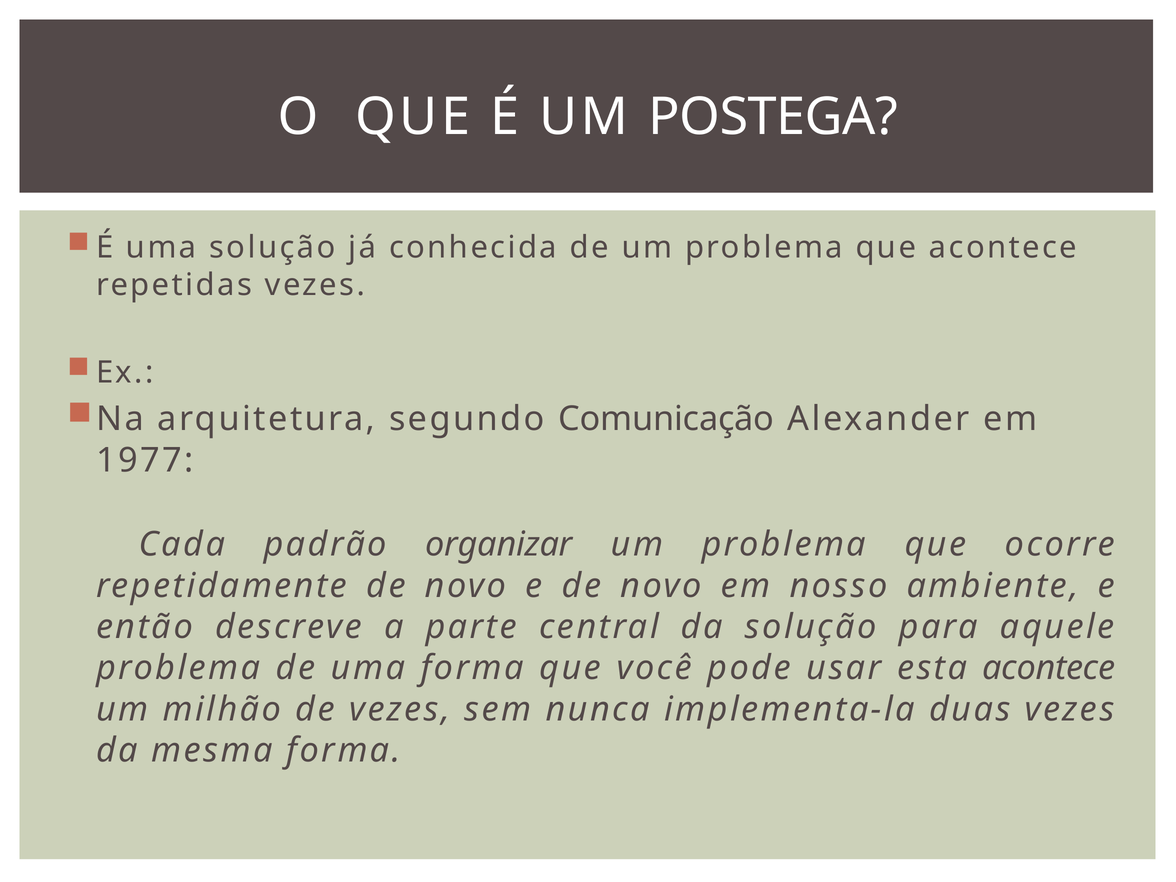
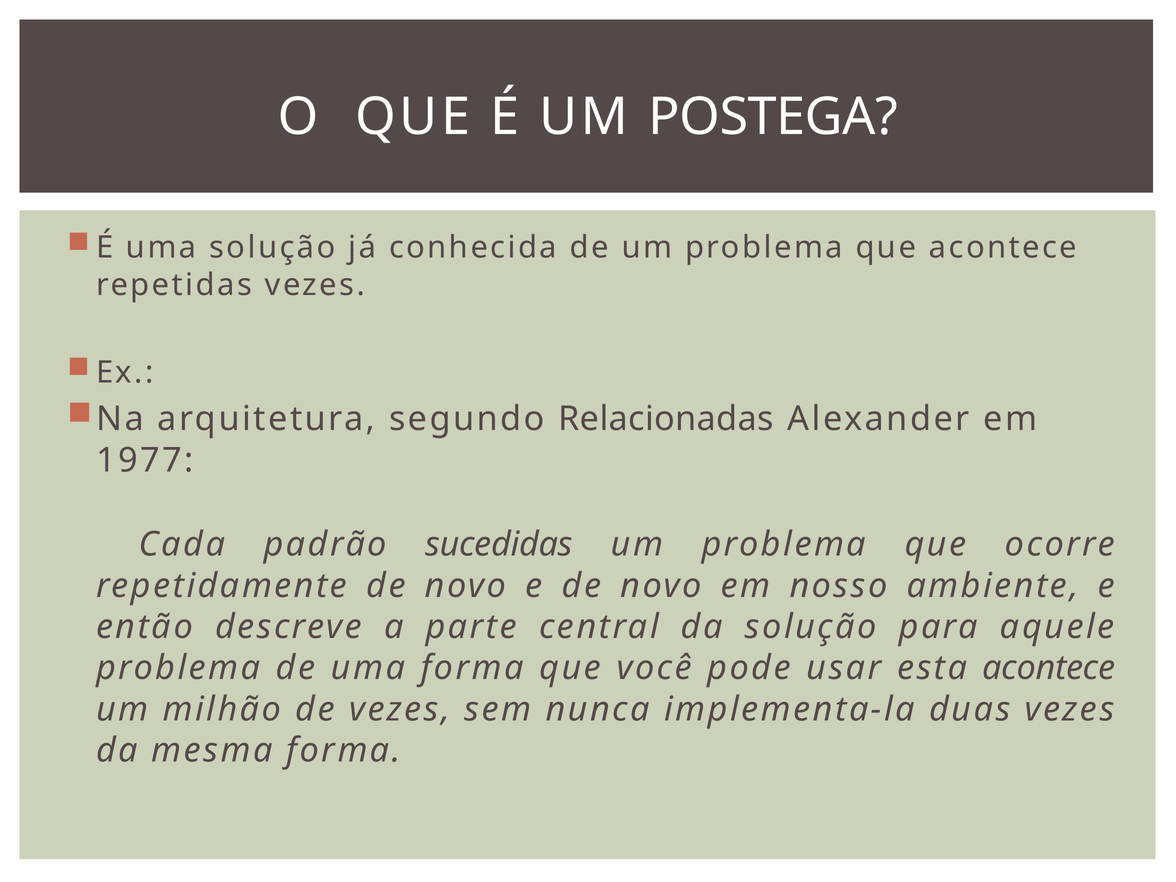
Comunicação: Comunicação -> Relacionadas
organizar: organizar -> sucedidas
